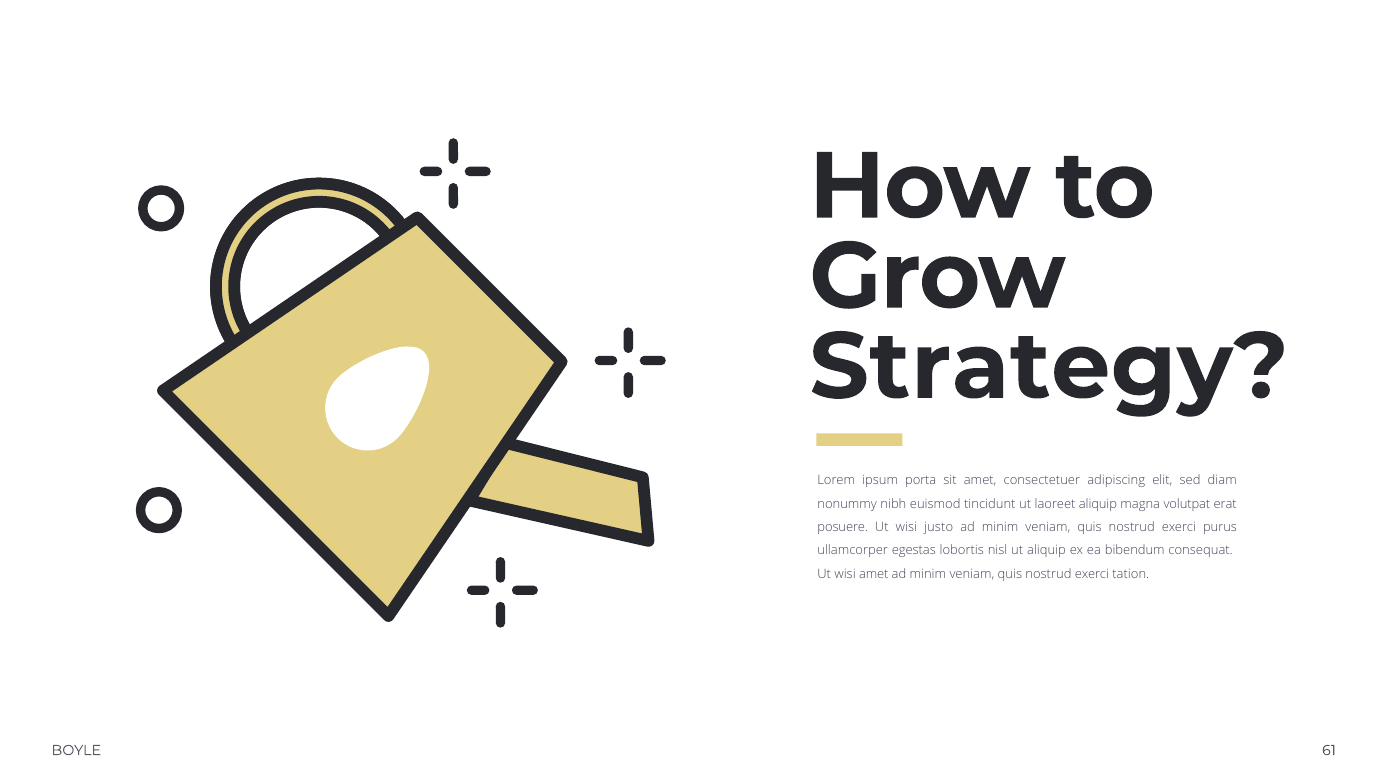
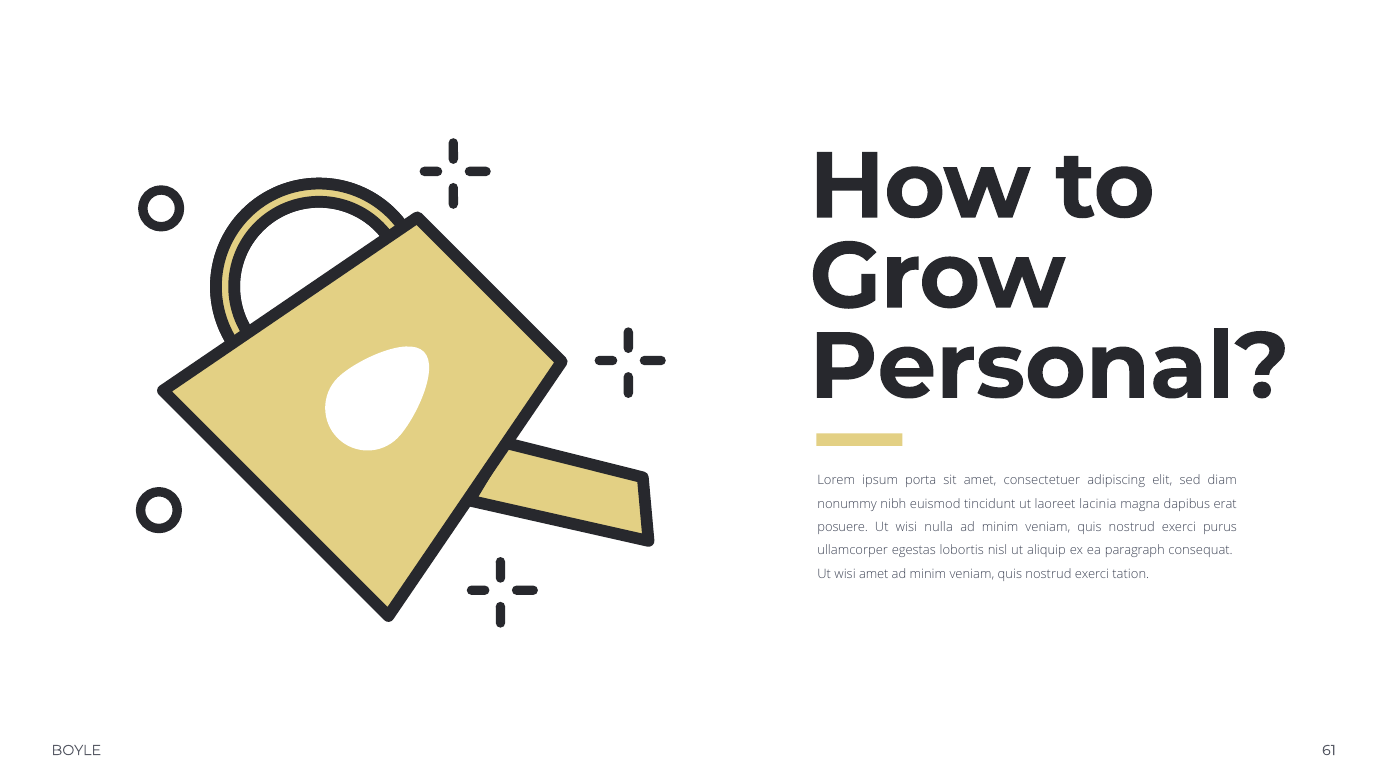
Strategy: Strategy -> Personal
laoreet aliquip: aliquip -> lacinia
volutpat: volutpat -> dapibus
justo: justo -> nulla
bibendum: bibendum -> paragraph
